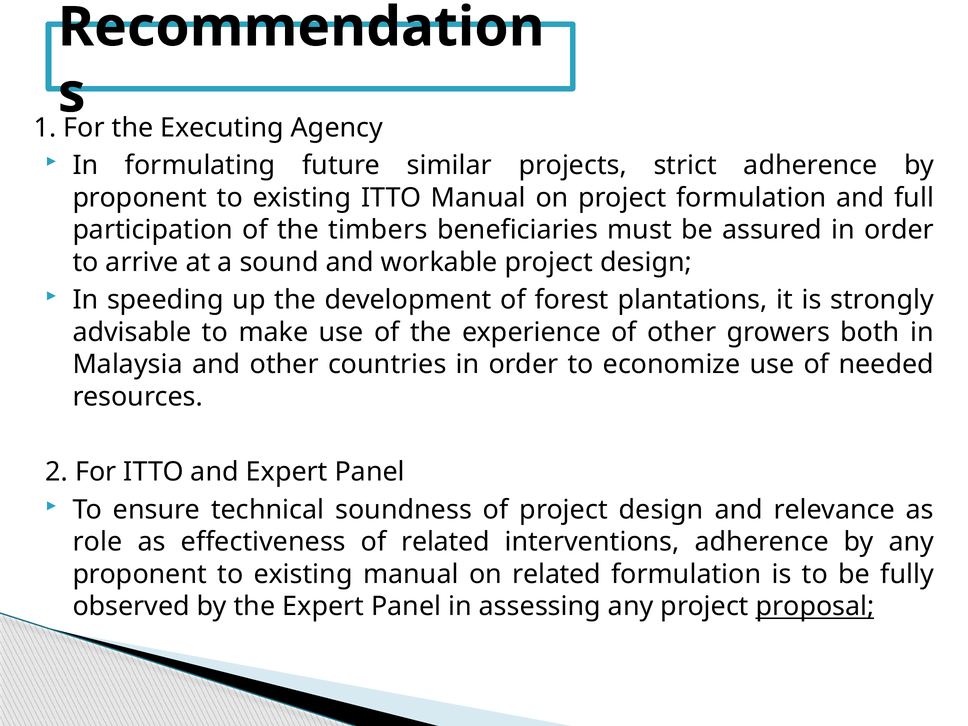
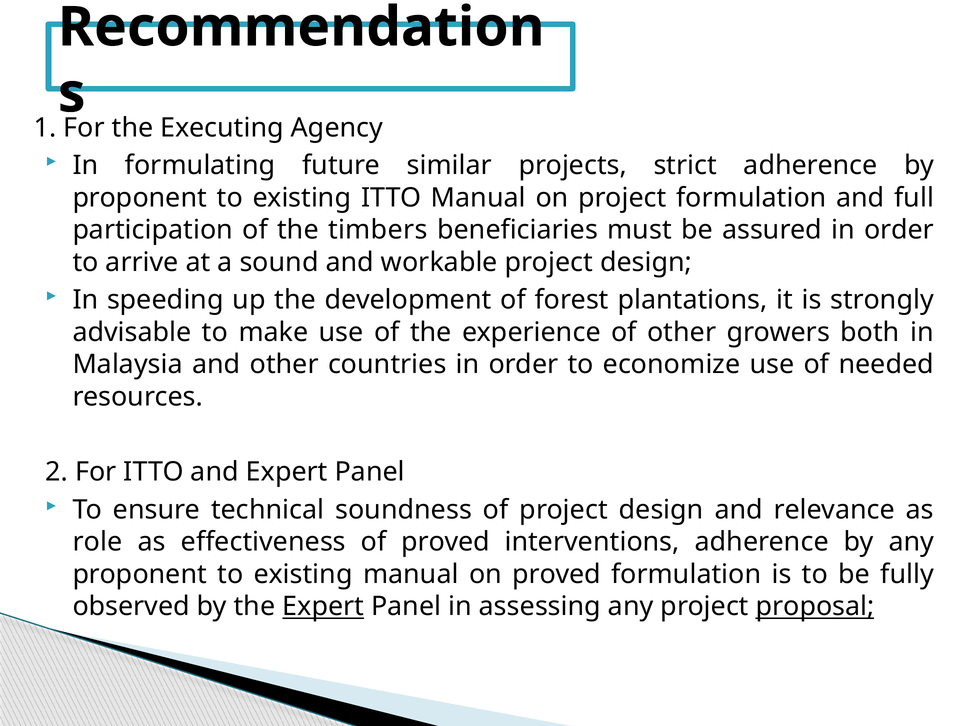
of related: related -> proved
on related: related -> proved
Expert at (323, 607) underline: none -> present
